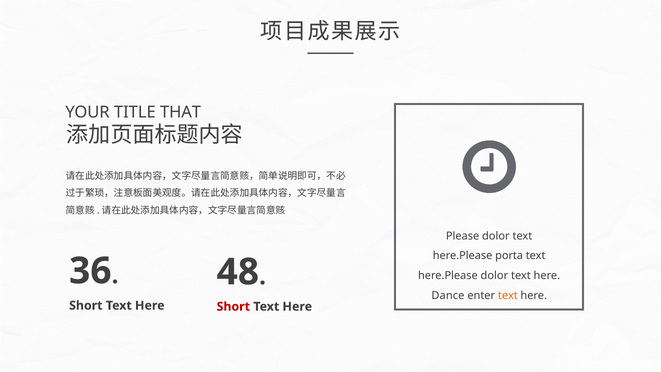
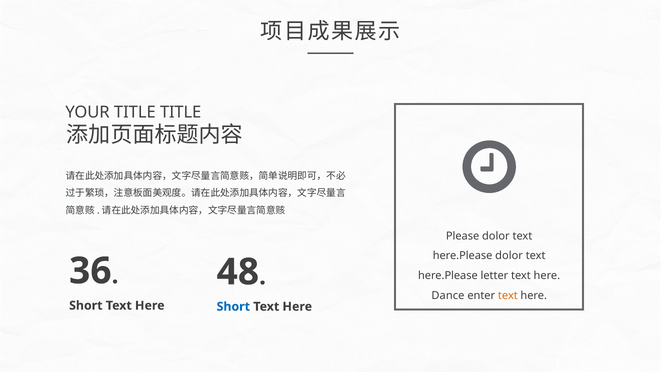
TITLE THAT: THAT -> TITLE
here.Please porta: porta -> dolor
here.Please dolor: dolor -> letter
Short at (233, 306) colour: red -> blue
